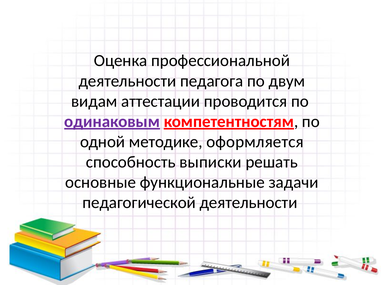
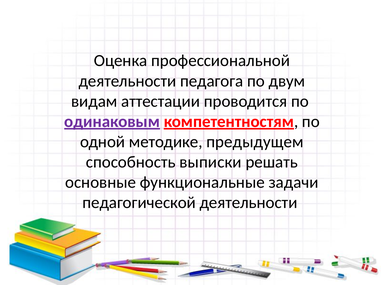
оформляется: оформляется -> предыдущем
